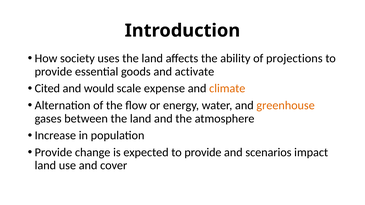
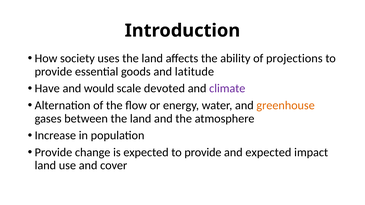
activate: activate -> latitude
Cited: Cited -> Have
expense: expense -> devoted
climate colour: orange -> purple
and scenarios: scenarios -> expected
